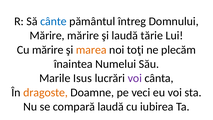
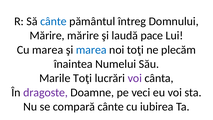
tărie: tărie -> pace
Cu mărire: mărire -> marea
marea at (91, 50) colour: orange -> blue
Marile Isus: Isus -> Toţi
dragoste colour: orange -> purple
compară laudă: laudă -> cânte
